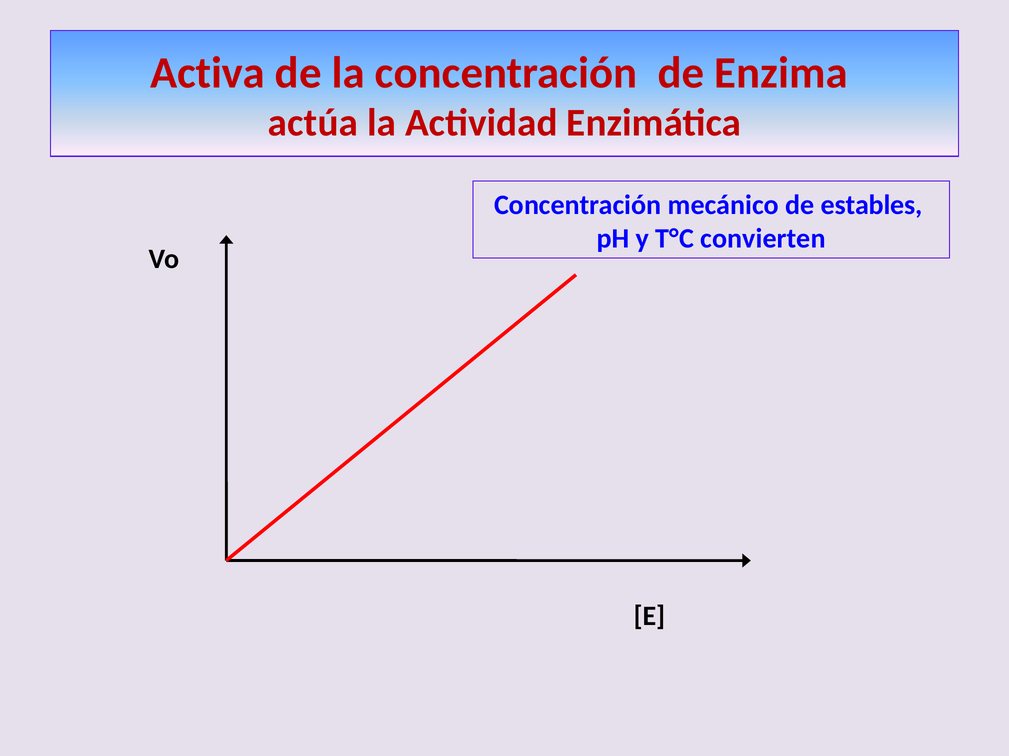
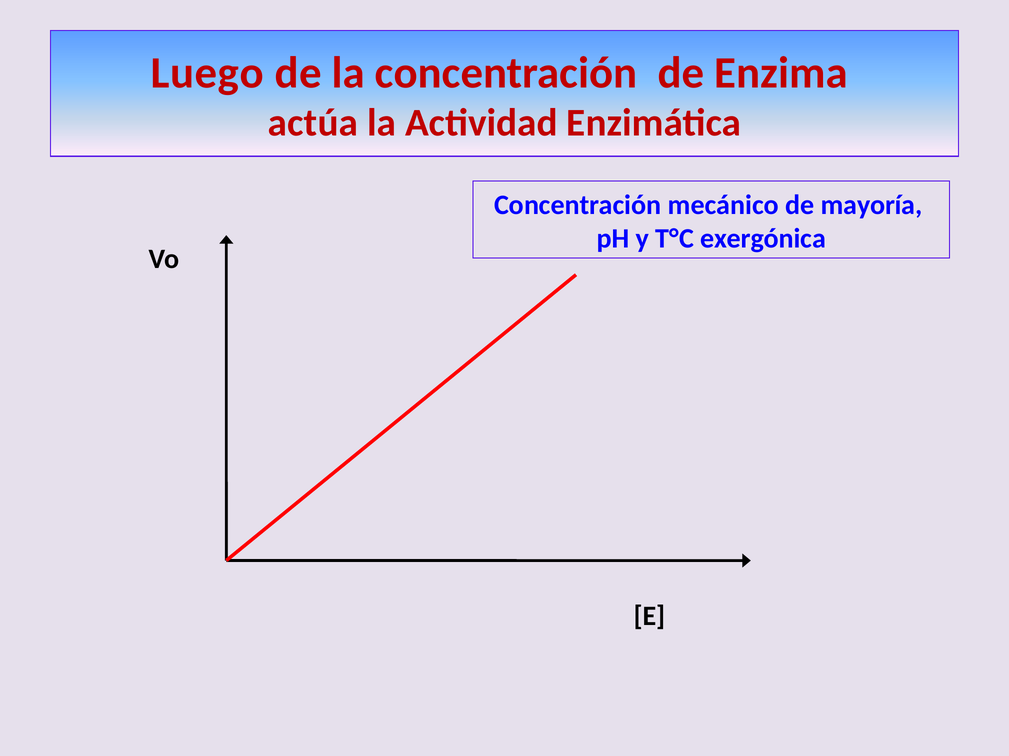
Activa: Activa -> Luego
estables: estables -> mayoría
convierten: convierten -> exergónica
